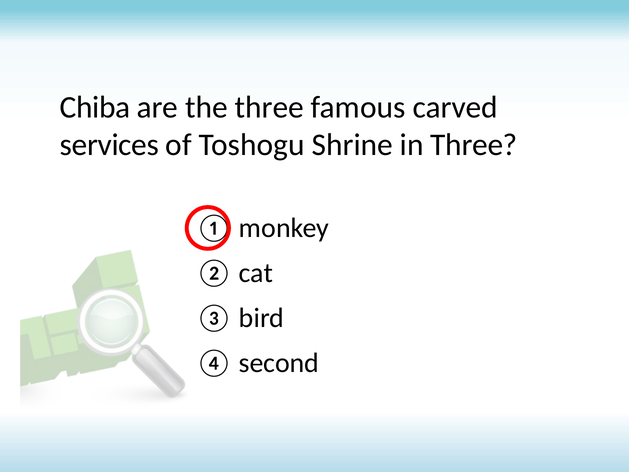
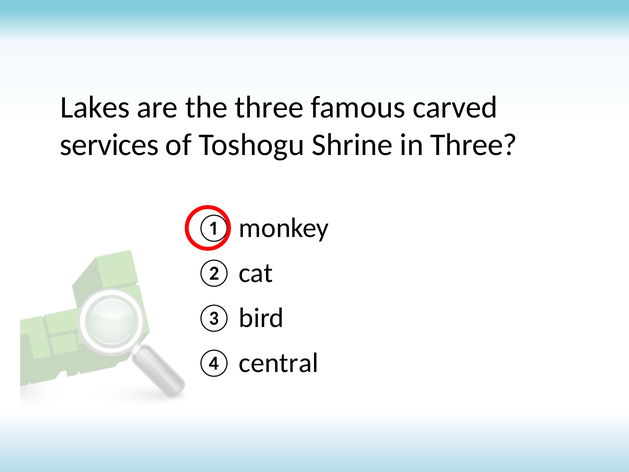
Chiba: Chiba -> Lakes
second: second -> central
